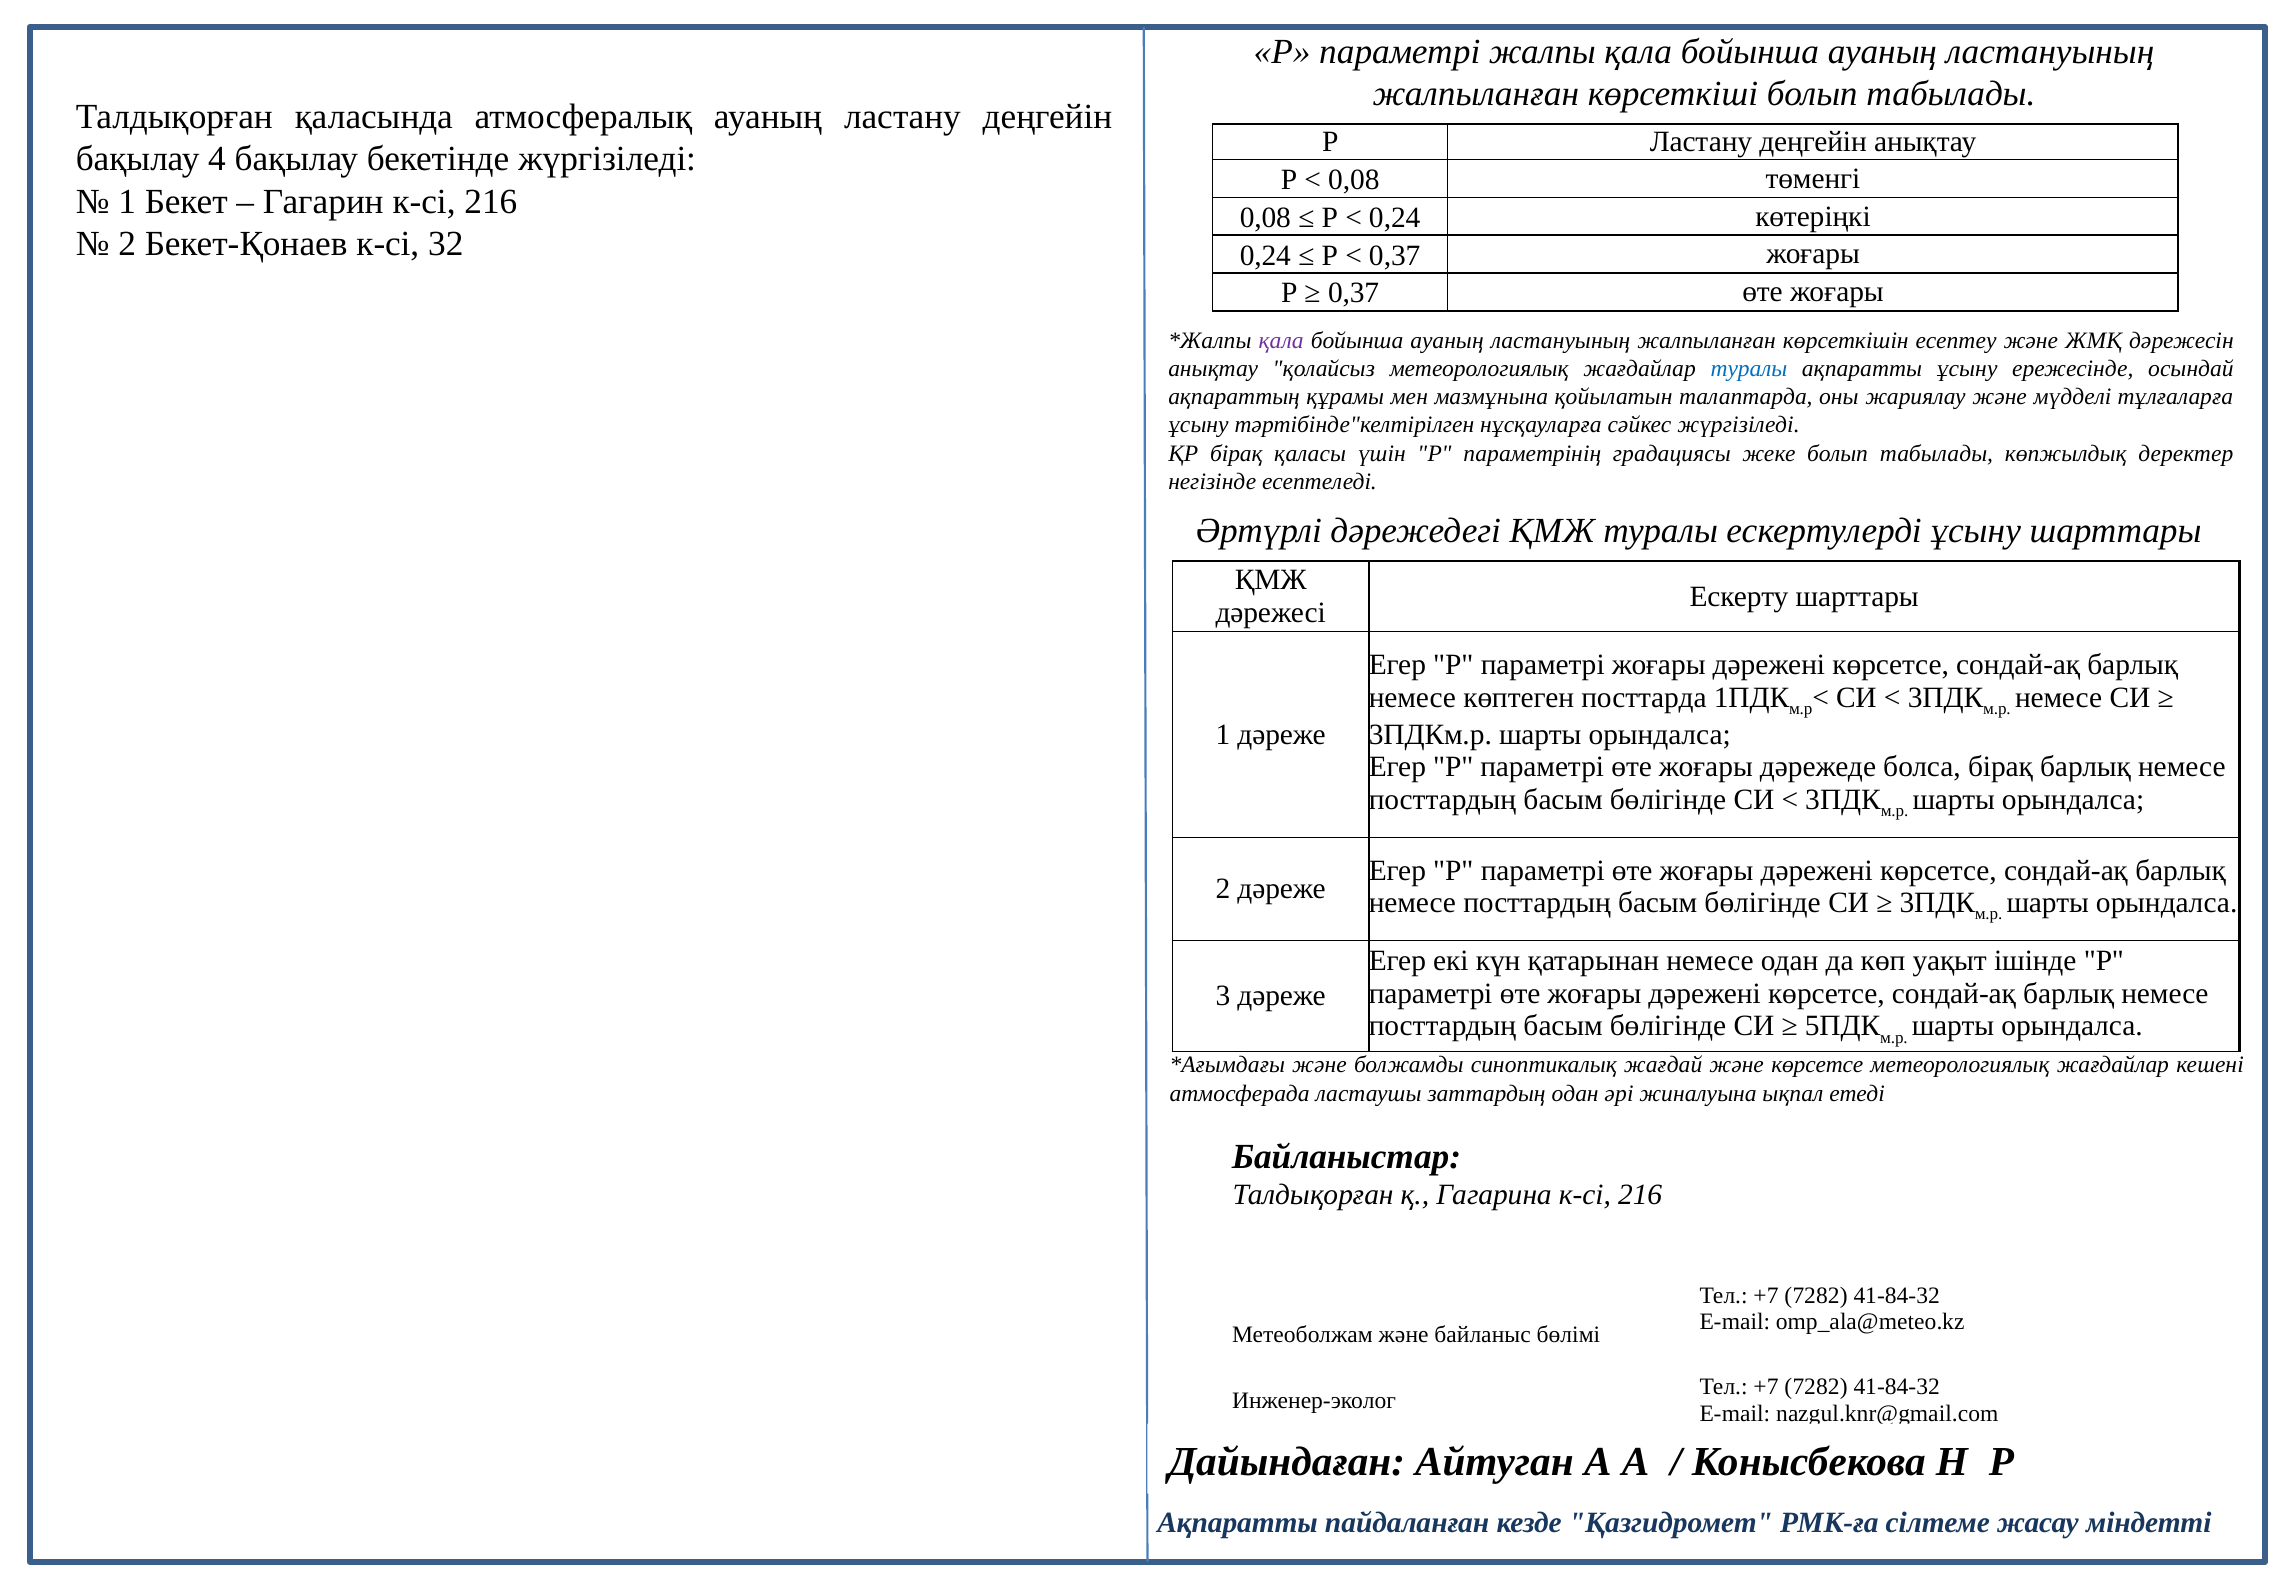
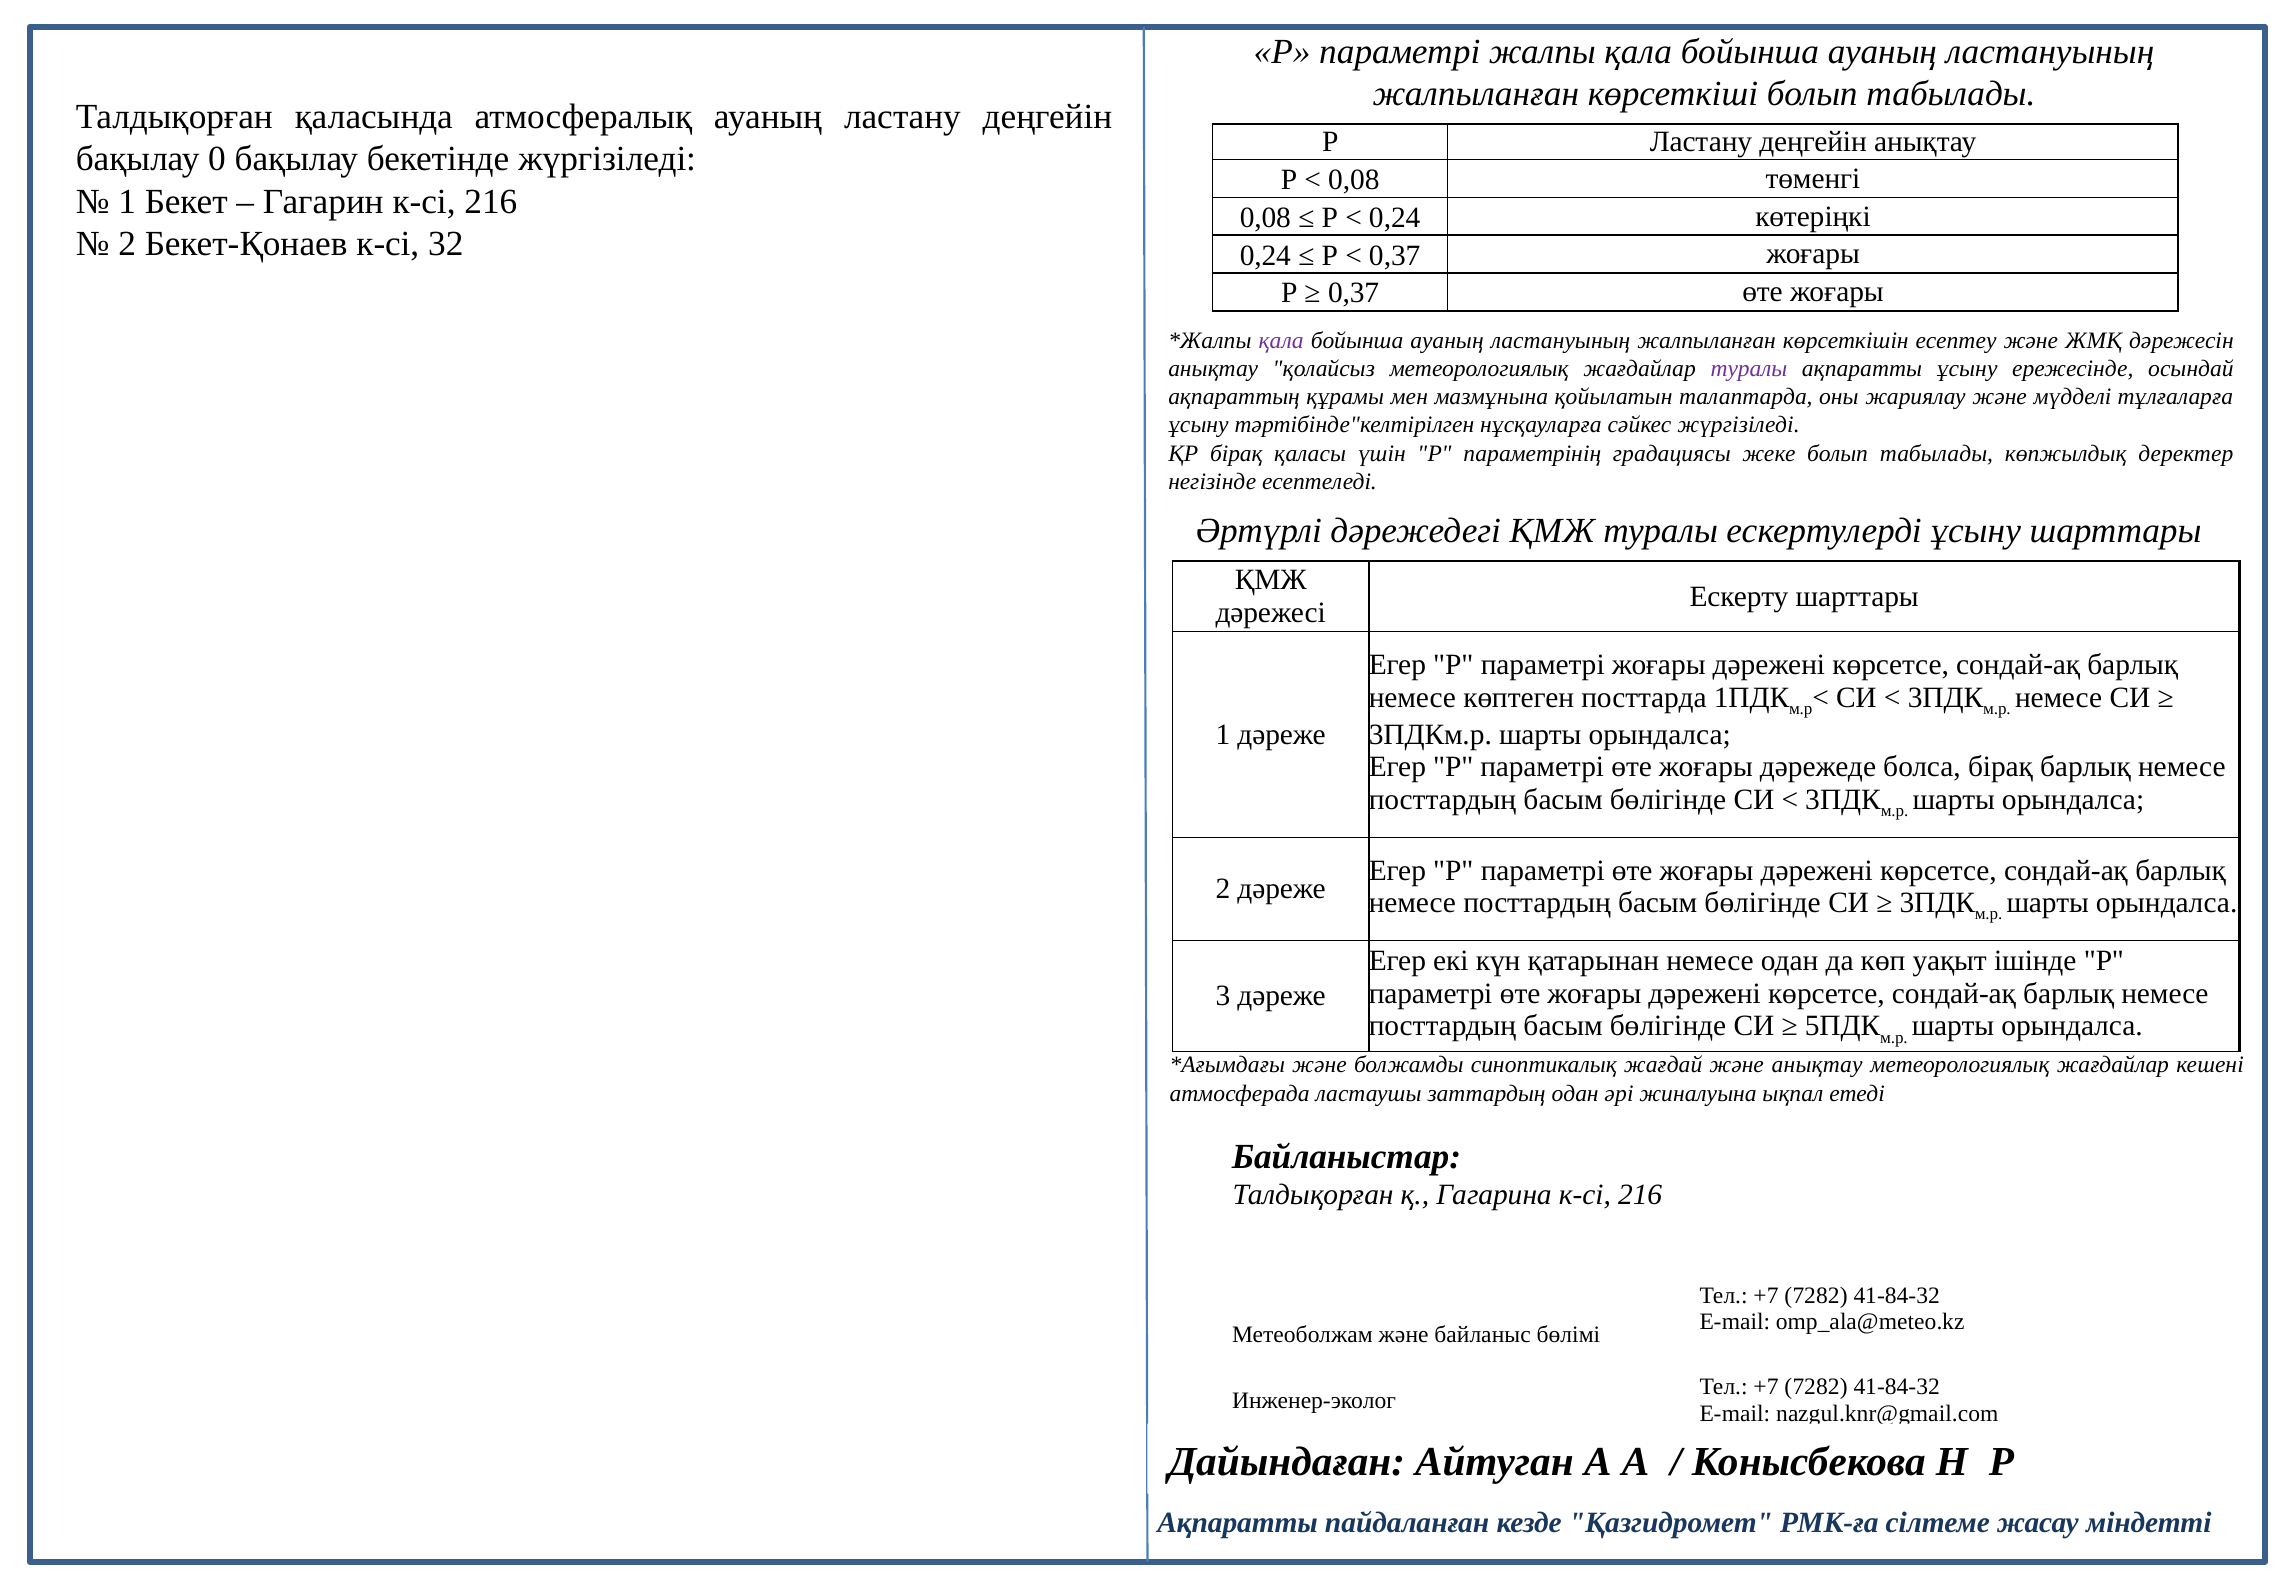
4: 4 -> 0
туралы at (1749, 369) colour: blue -> purple
және көрсетсе: көрсетсе -> анықтау
